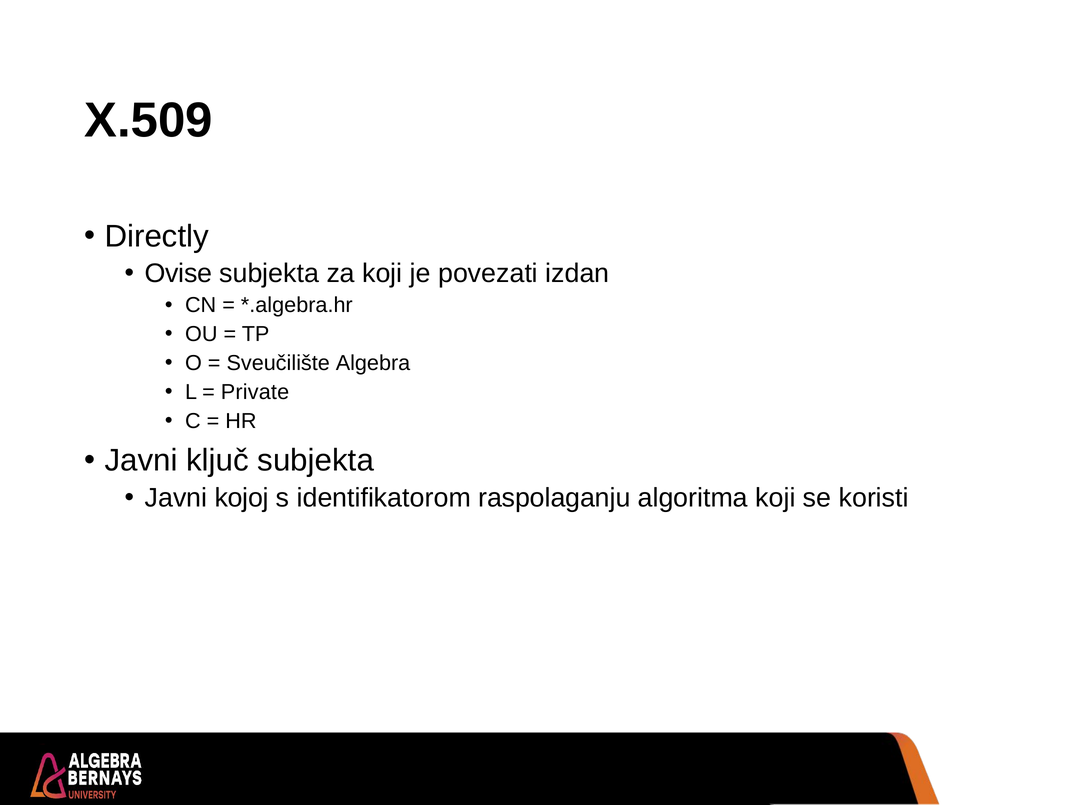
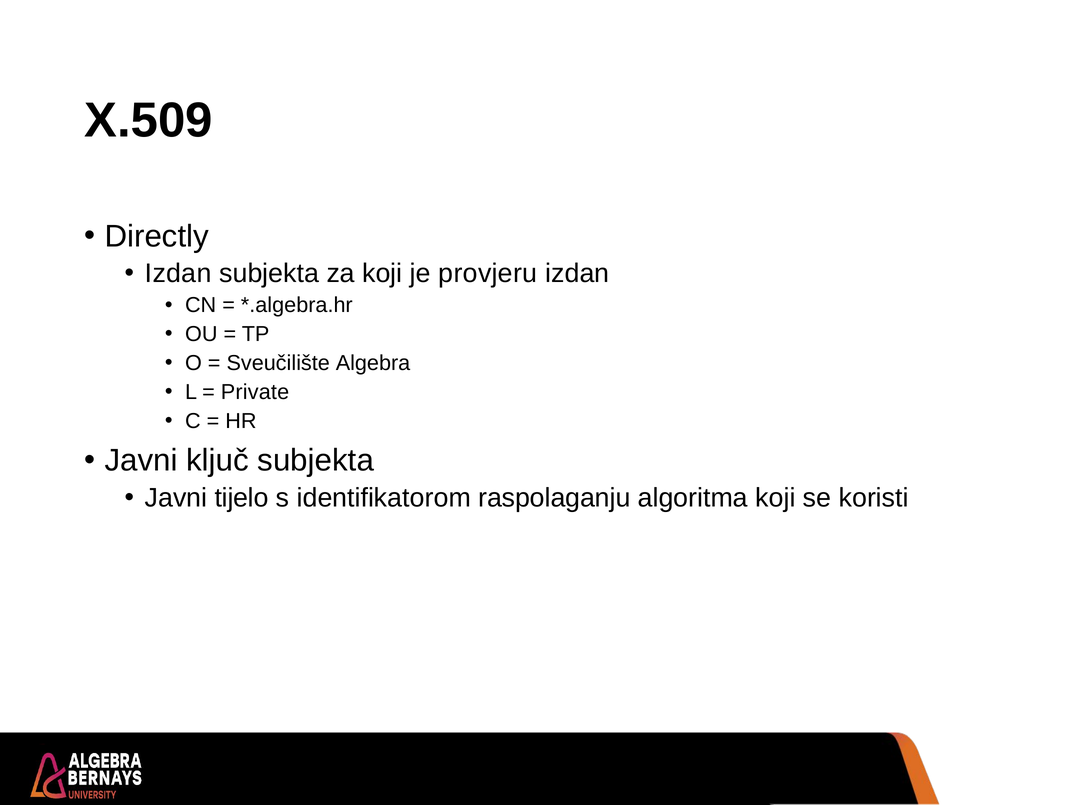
Ovise at (179, 273): Ovise -> Izdan
povezati: povezati -> provjeru
kojoj: kojoj -> tijelo
